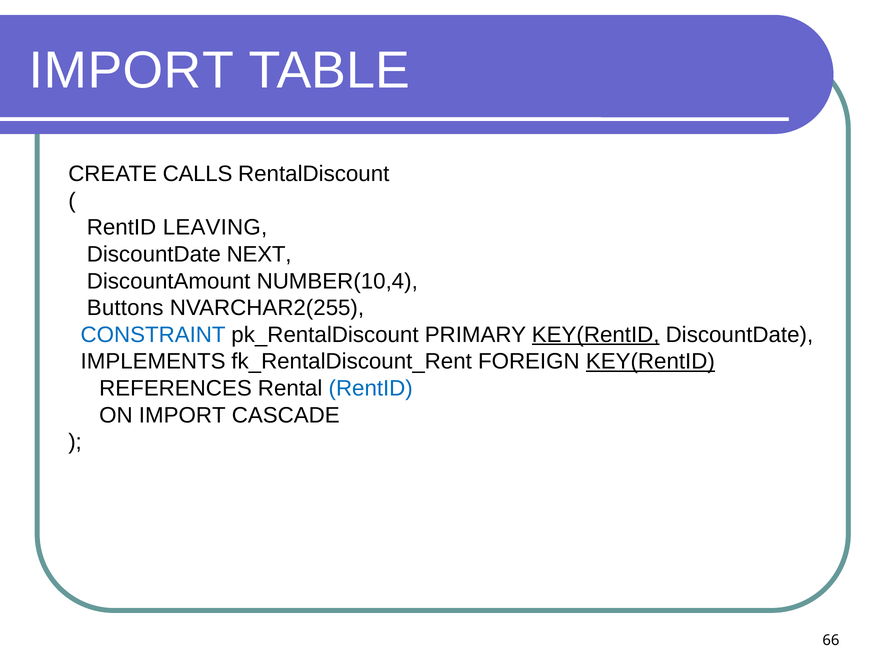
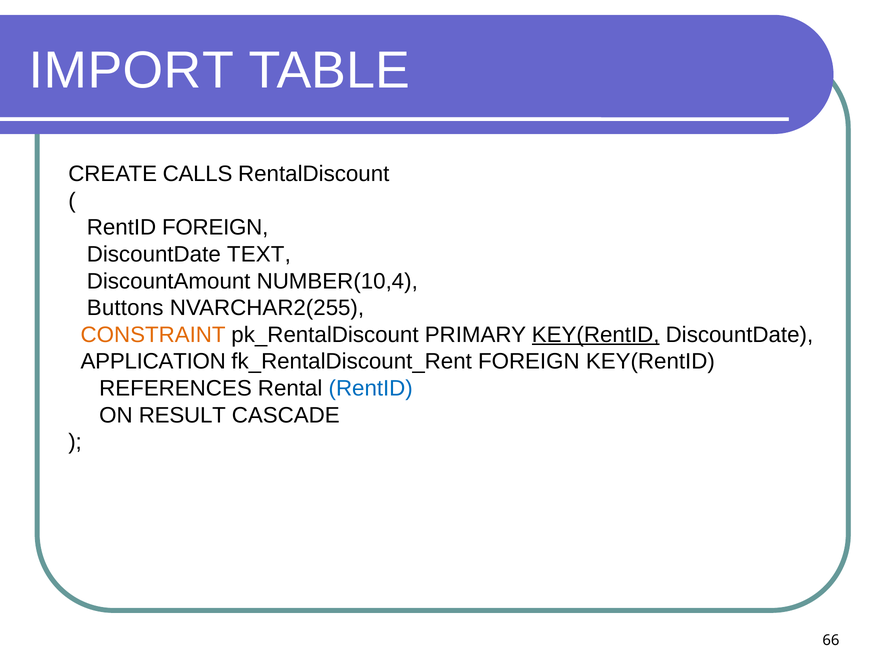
RentID LEAVING: LEAVING -> FOREIGN
NEXT: NEXT -> TEXT
CONSTRAINT colour: blue -> orange
IMPLEMENTS: IMPLEMENTS -> APPLICATION
KEY(RentID at (650, 361) underline: present -> none
ON IMPORT: IMPORT -> RESULT
